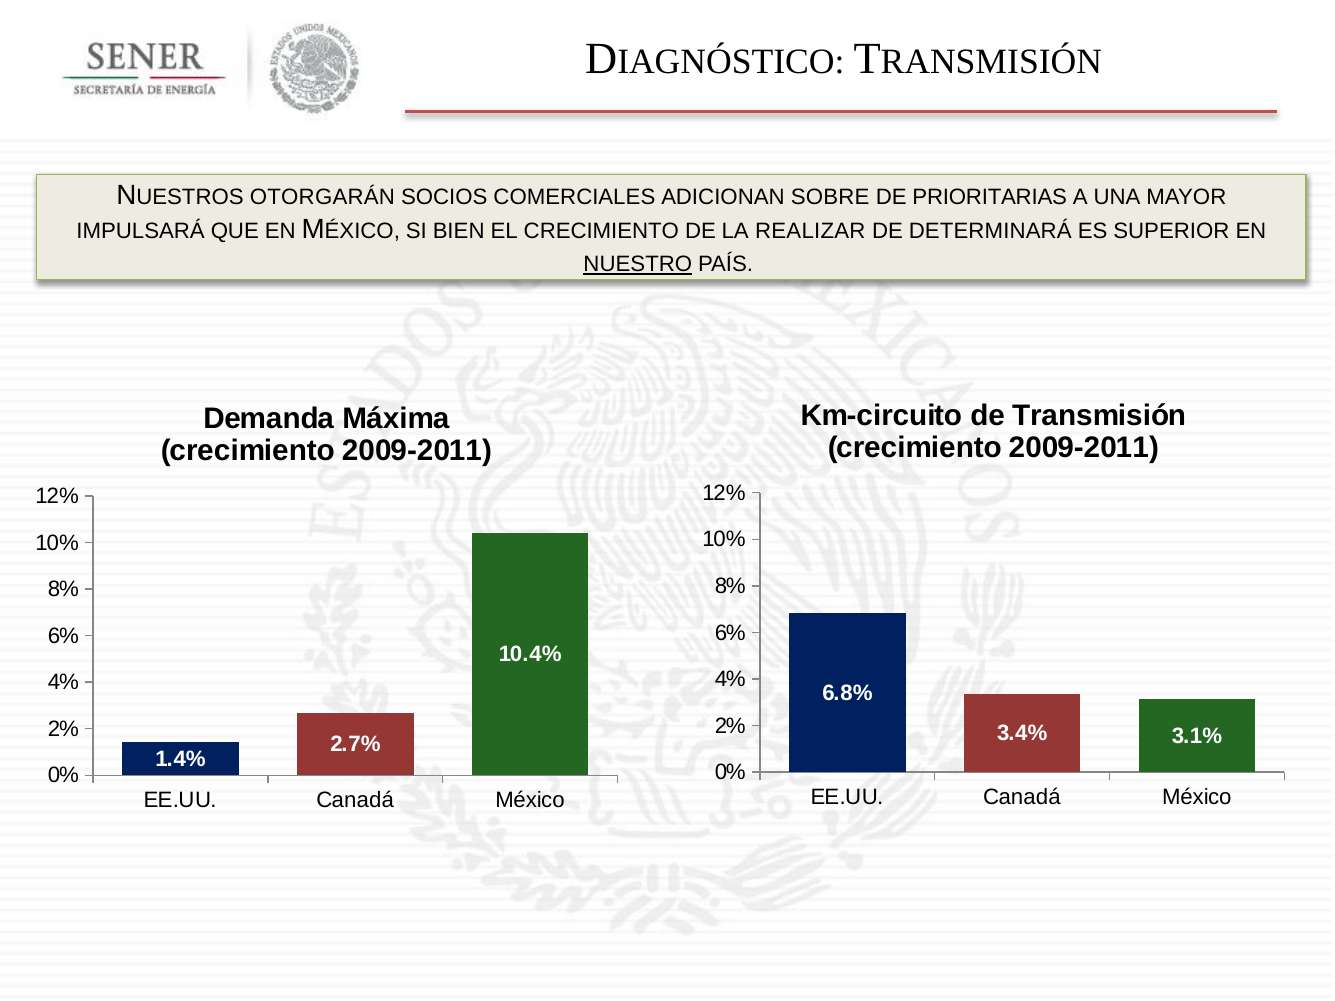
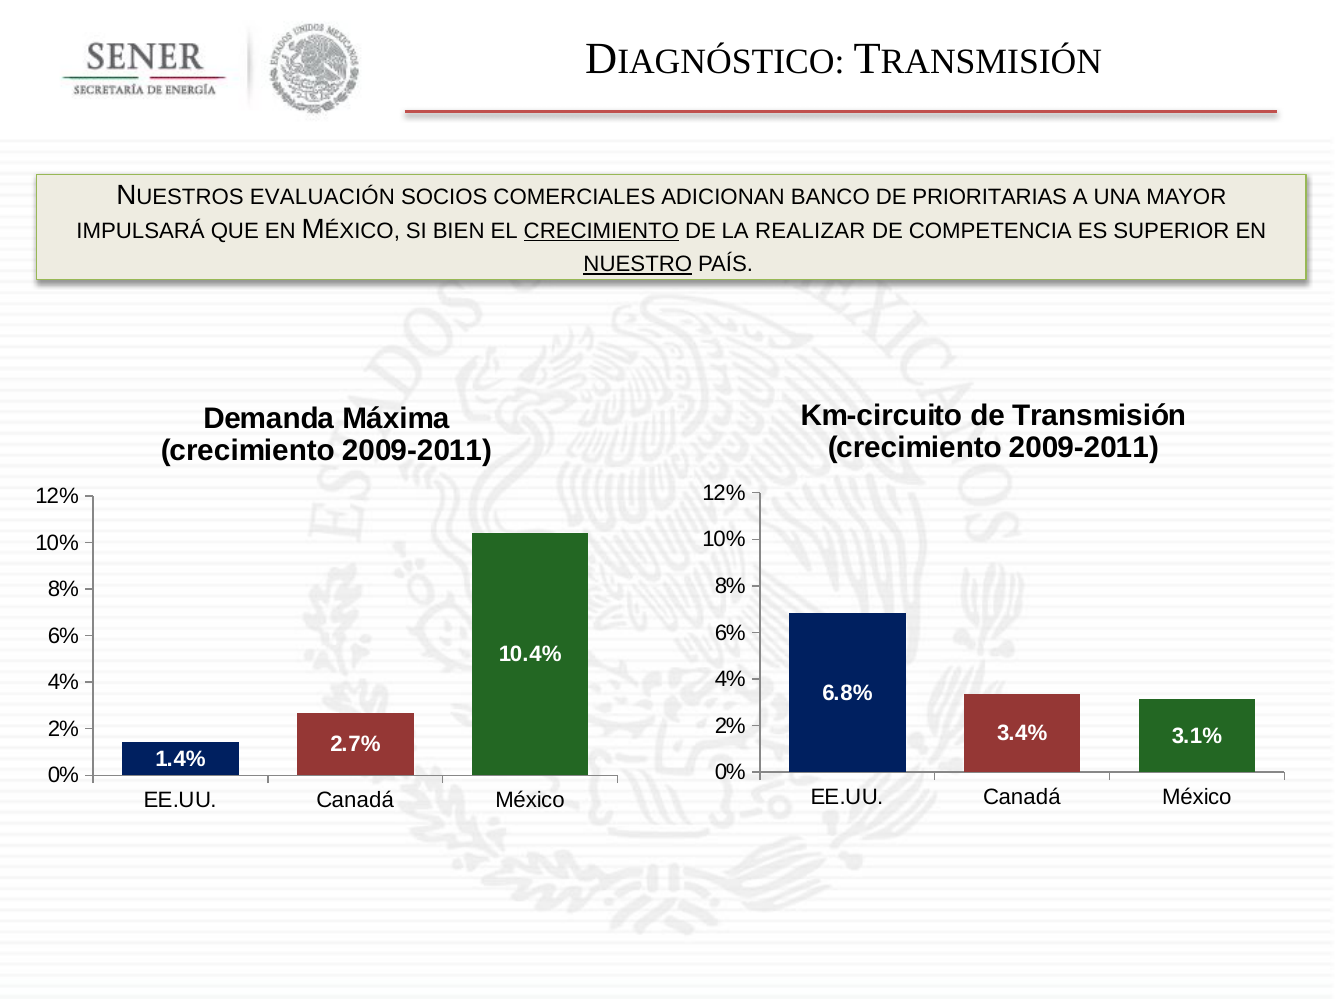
OTORGARÁN: OTORGARÁN -> EVALUACIÓN
SOBRE: SOBRE -> BANCO
CRECIMIENTO at (601, 231) underline: none -> present
DETERMINARÁ: DETERMINARÁ -> COMPETENCIA
